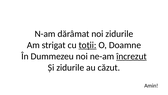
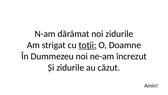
încrezut underline: present -> none
